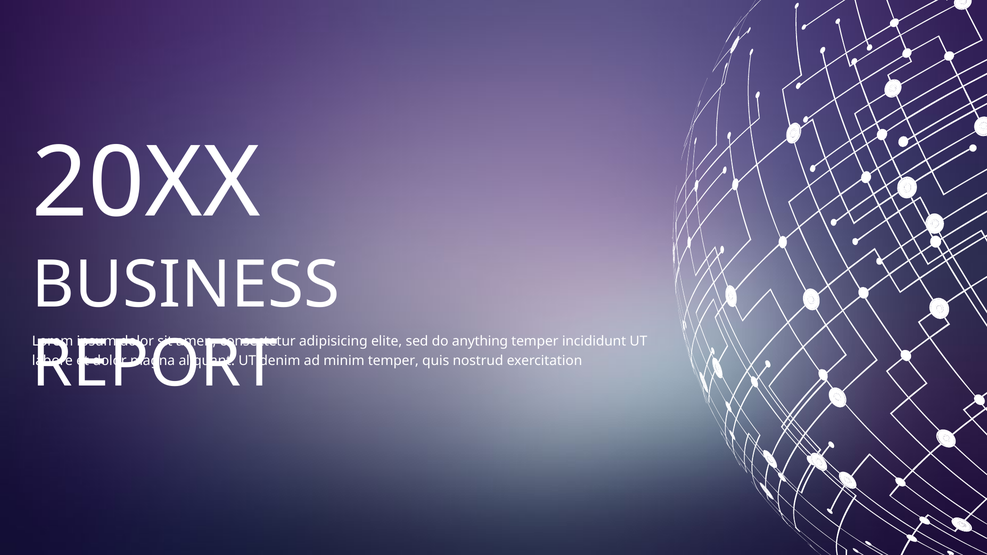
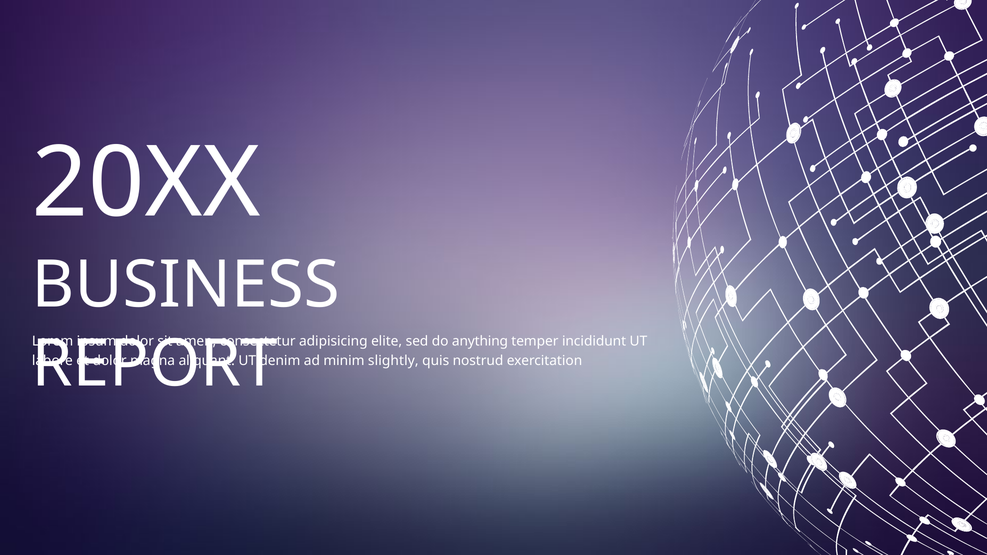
minim temper: temper -> slightly
